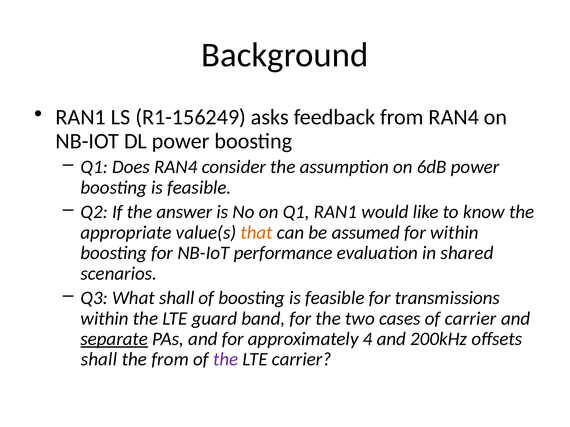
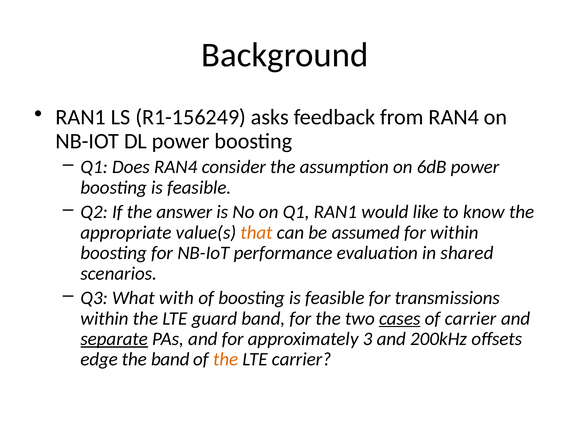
What shall: shall -> with
cases underline: none -> present
4: 4 -> 3
shall at (99, 360): shall -> edge
the from: from -> band
the at (226, 360) colour: purple -> orange
